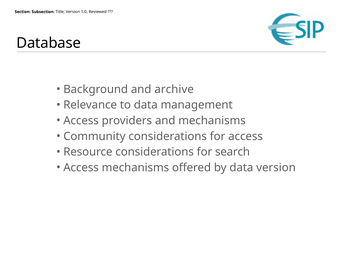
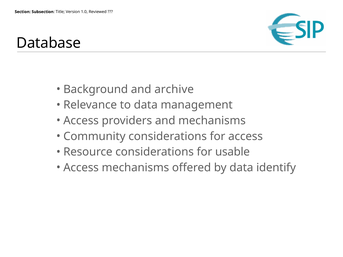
search: search -> usable
data version: version -> identify
